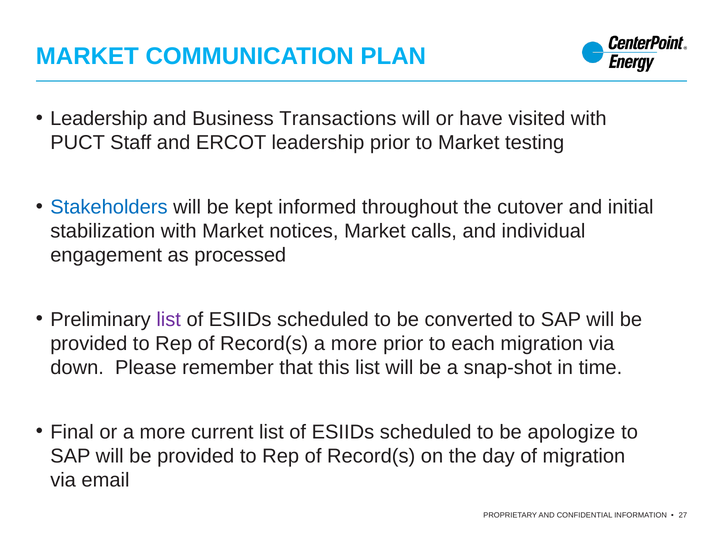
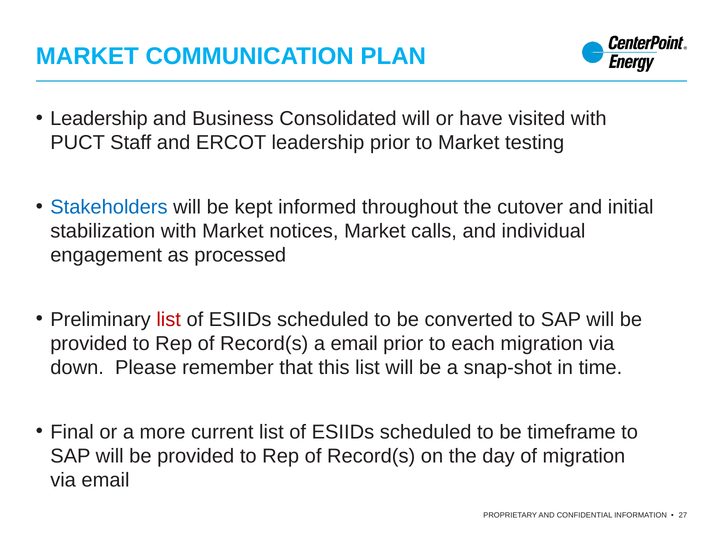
Transactions: Transactions -> Consolidated
list at (169, 320) colour: purple -> red
Record(s a more: more -> email
apologize: apologize -> timeframe
